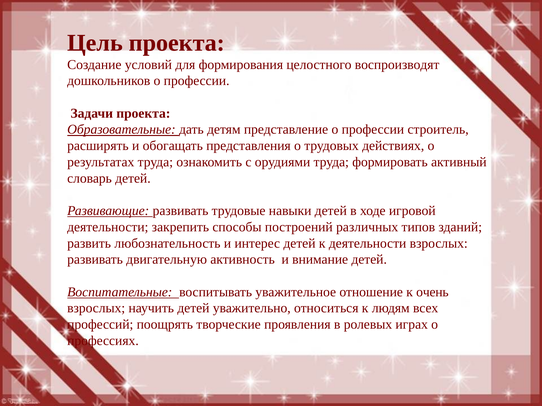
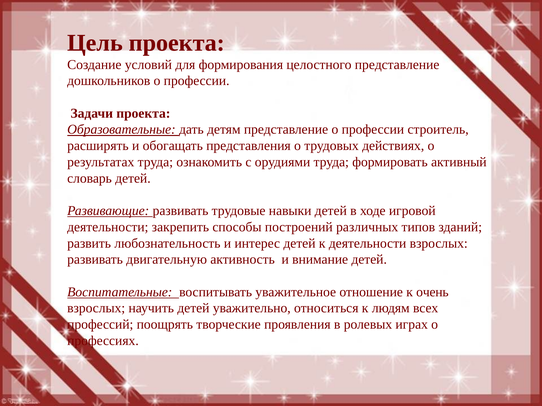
целостного воспроизводят: воспроизводят -> представление
